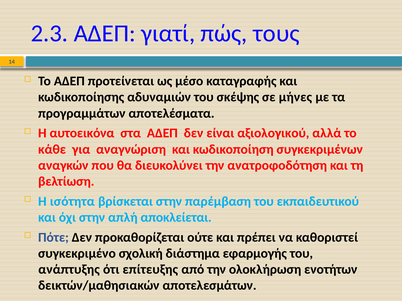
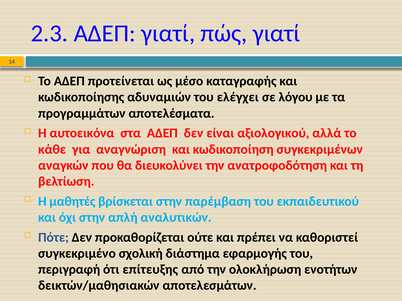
πώς τους: τους -> γιατί
σκέψης: σκέψης -> ελέγχει
μήνες: μήνες -> λόγου
ισότητα: ισότητα -> μαθητές
αποκλείεται: αποκλείεται -> αναλυτικών
ανάπτυξης: ανάπτυξης -> περιγραφή
